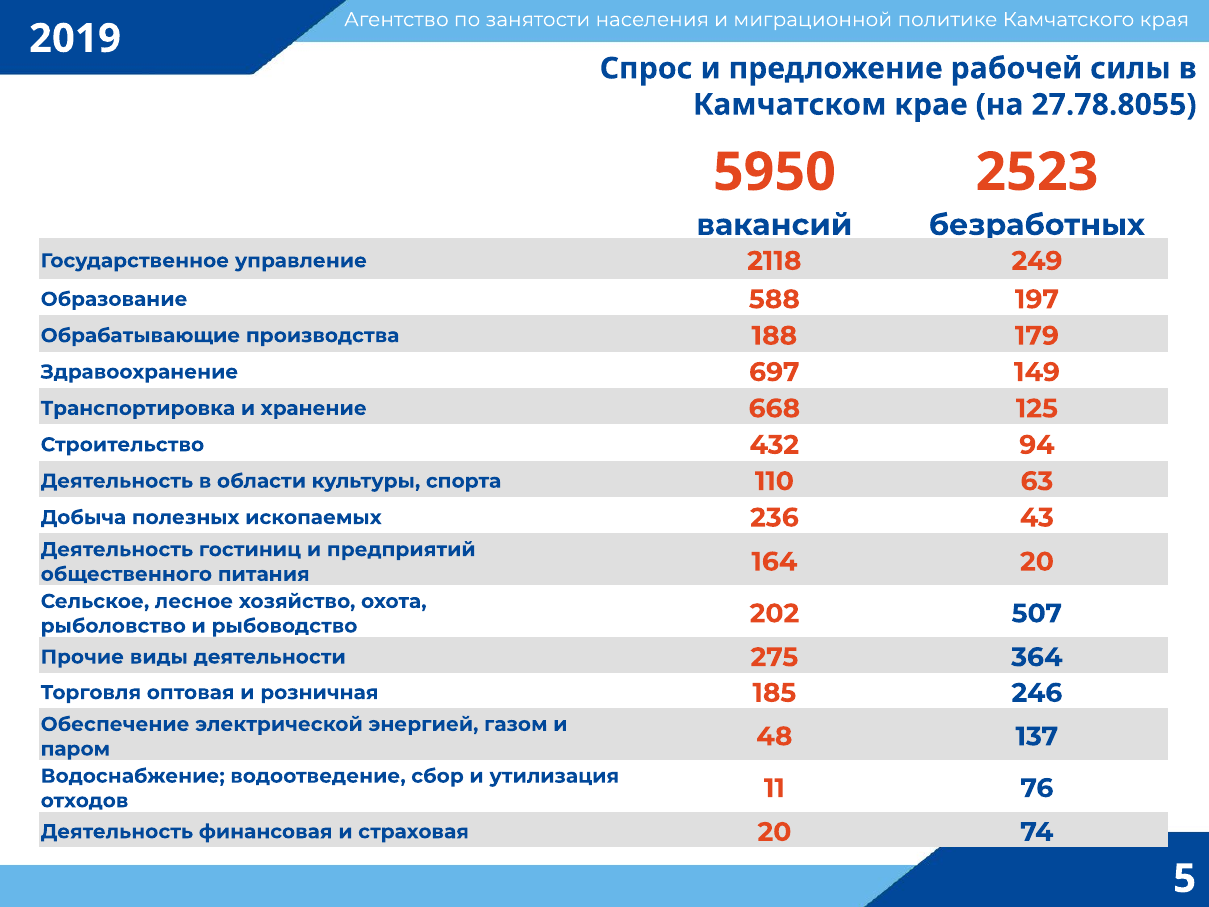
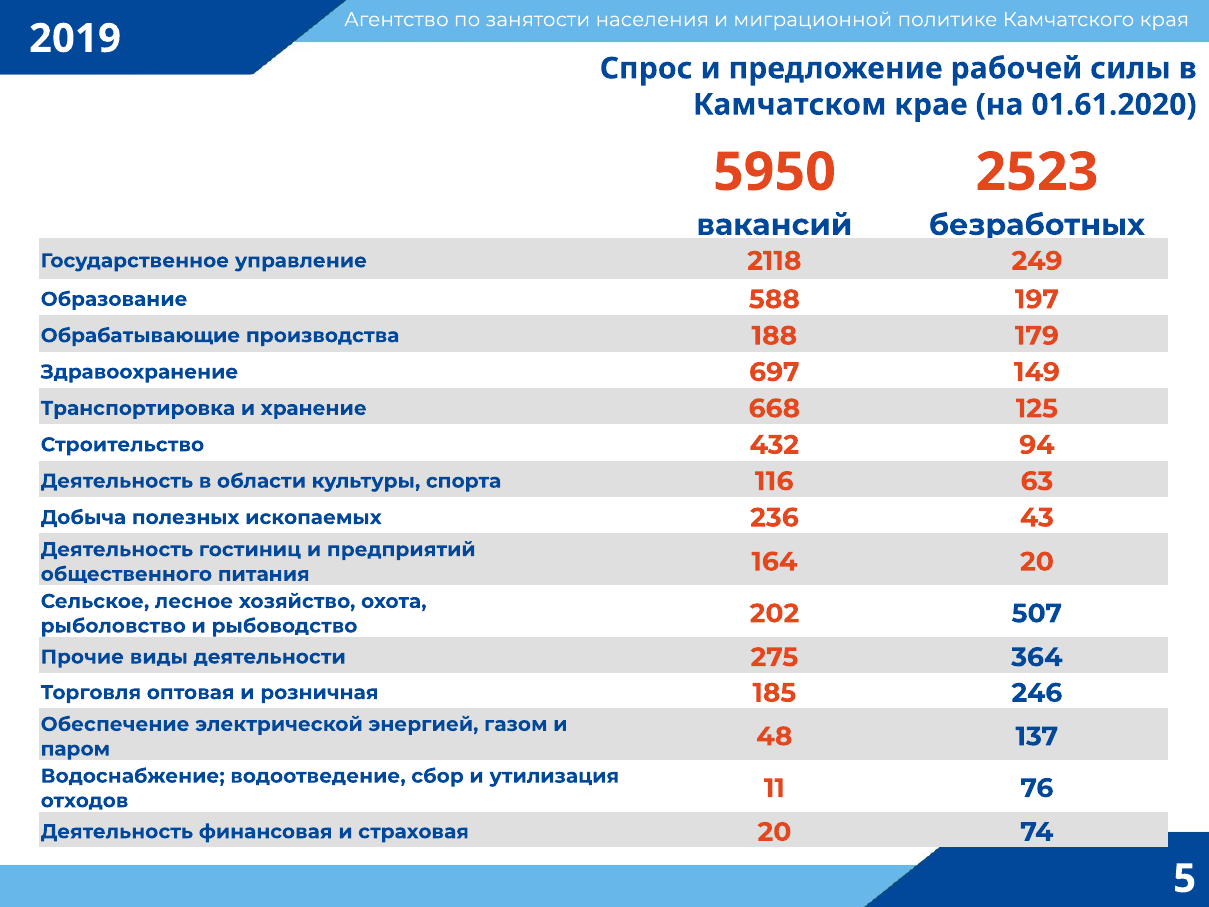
27.78.8055: 27.78.8055 -> 01.61.2020
110: 110 -> 116
